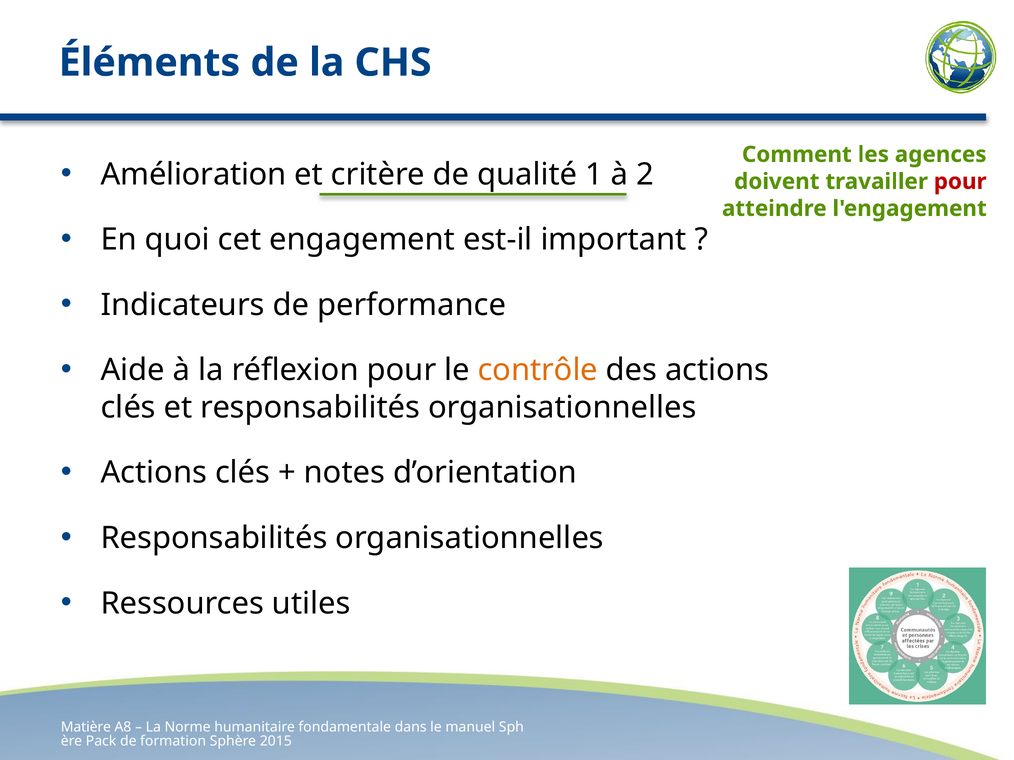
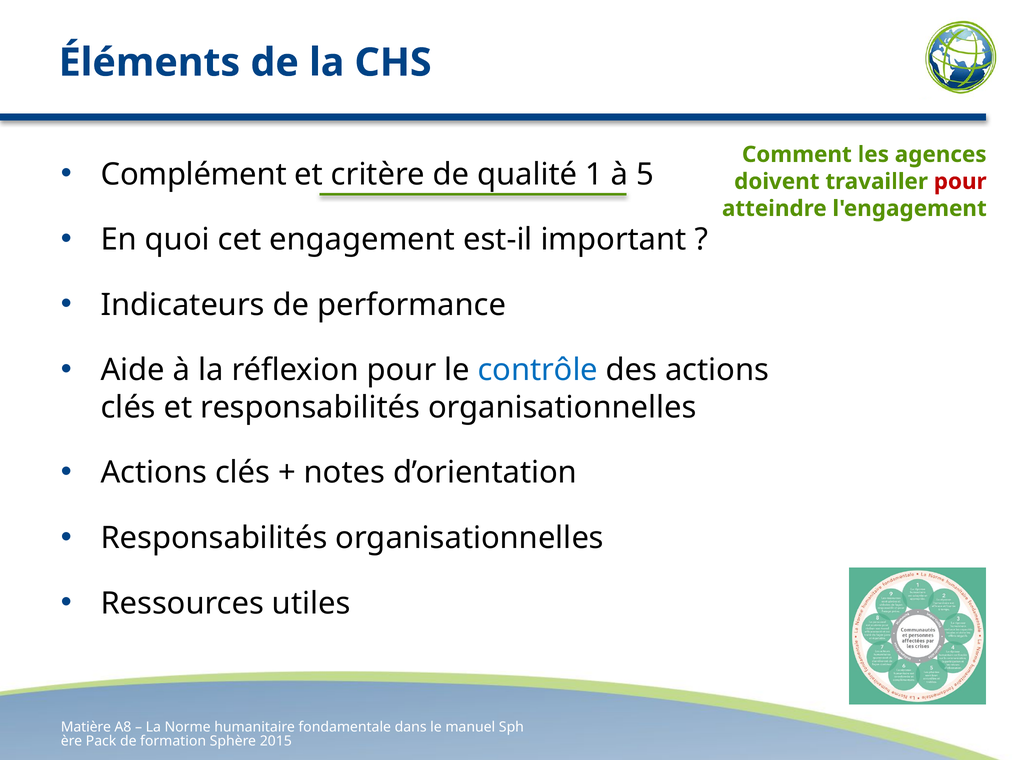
Amélioration: Amélioration -> Complément
2: 2 -> 5
contrôle colour: orange -> blue
